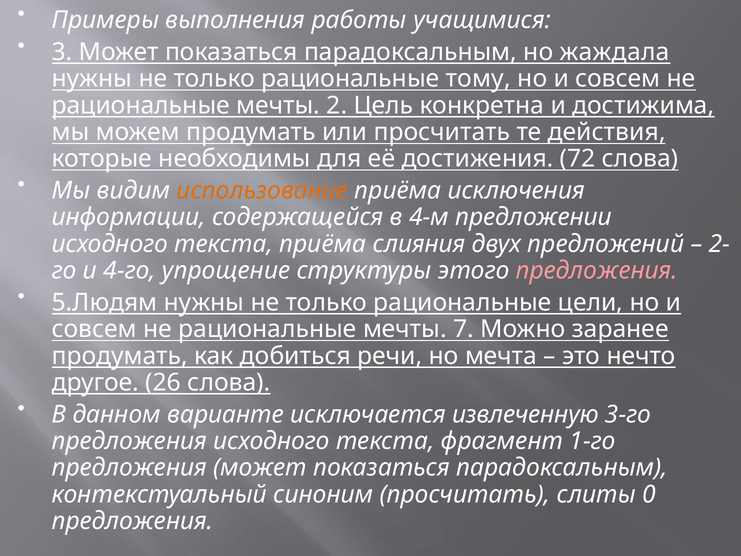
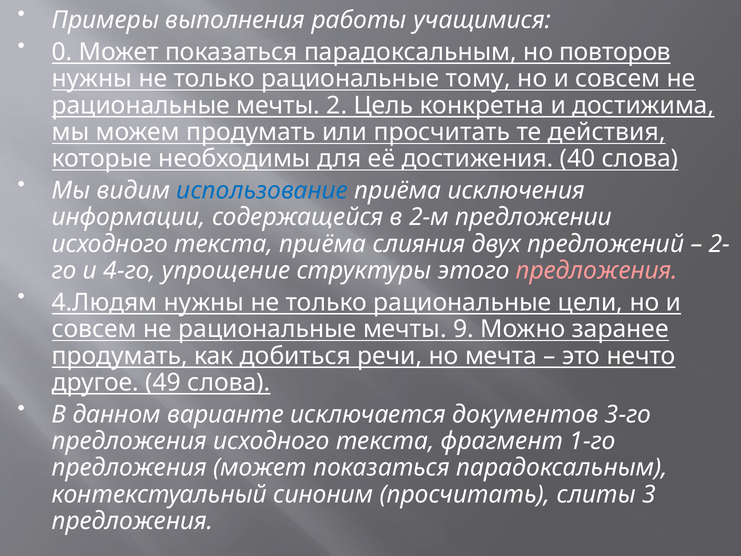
3: 3 -> 0
жаждала: жаждала -> повторов
72: 72 -> 40
использование colour: orange -> blue
4-м: 4-м -> 2-м
5.Людям: 5.Людям -> 4.Людям
7: 7 -> 9
26: 26 -> 49
извлеченную: извлеченную -> документов
0: 0 -> 3
